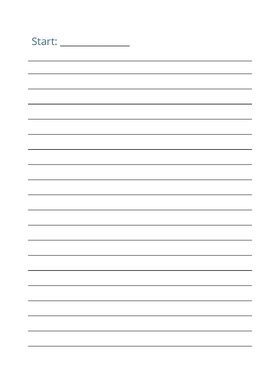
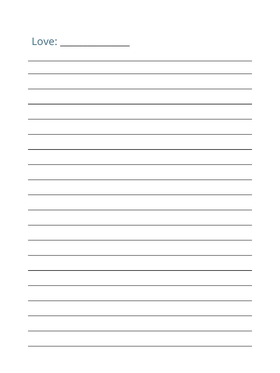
Start: Start -> Love
